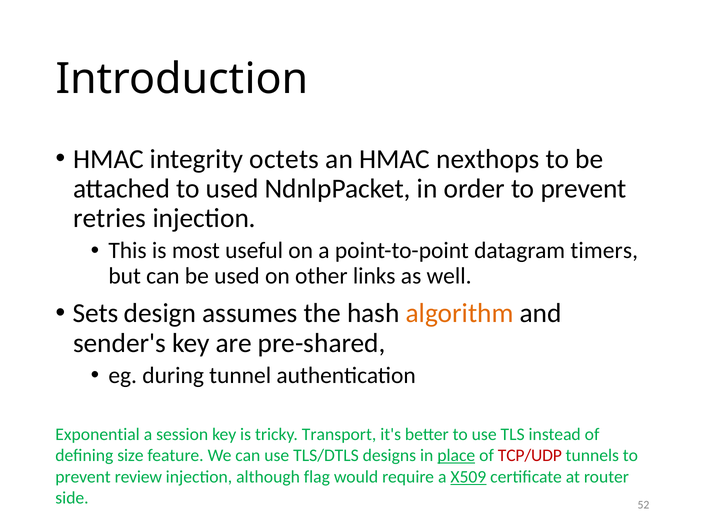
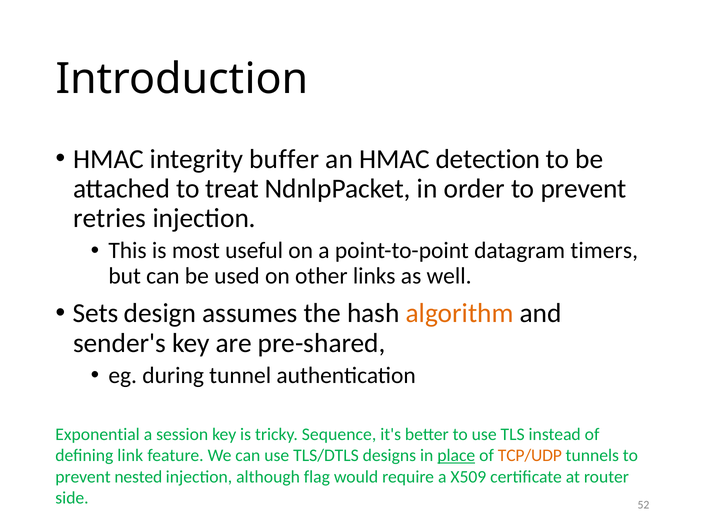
octets: octets -> buffer
nexthops: nexthops -> detection
to used: used -> treat
Transport: Transport -> Sequence
size: size -> link
TCP/UDP colour: red -> orange
review: review -> nested
X509 underline: present -> none
